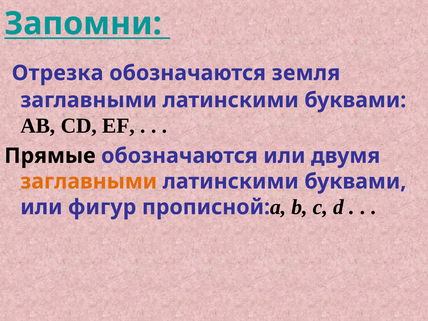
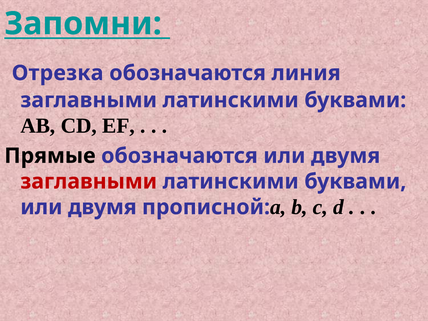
земля: земля -> линия
заглавными at (89, 181) colour: orange -> red
фигур at (102, 207): фигур -> двумя
